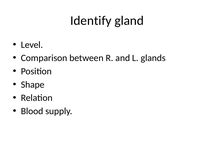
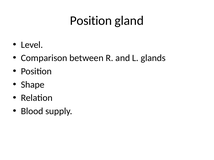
Identify at (91, 21): Identify -> Position
